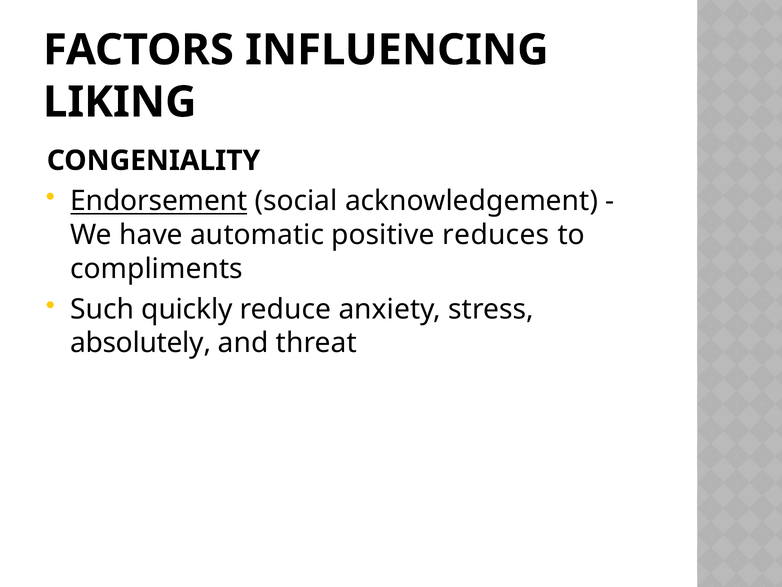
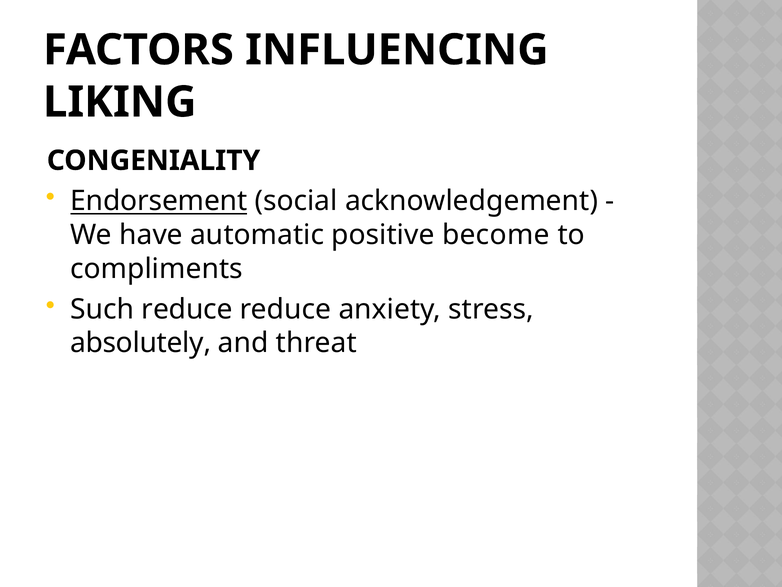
reduces: reduces -> become
Such quickly: quickly -> reduce
